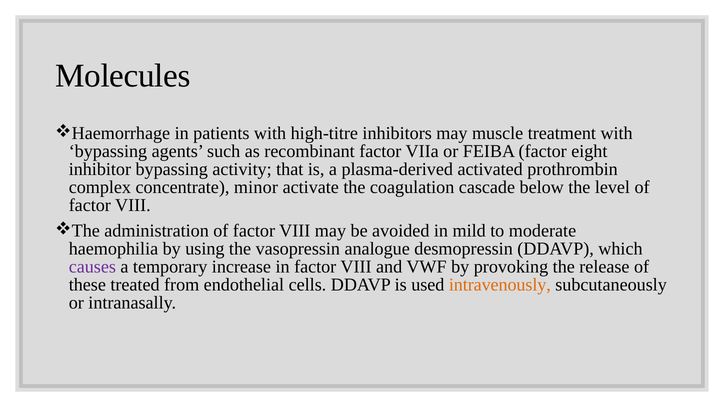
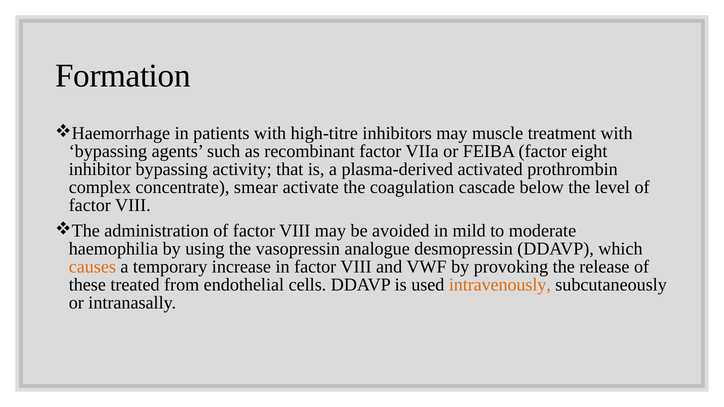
Molecules: Molecules -> Formation
minor: minor -> smear
causes colour: purple -> orange
